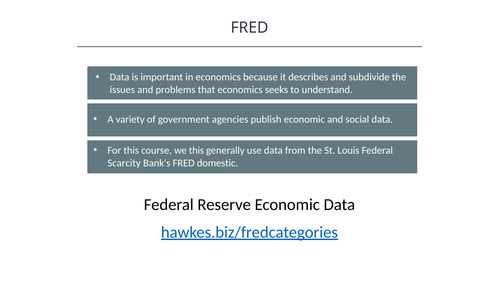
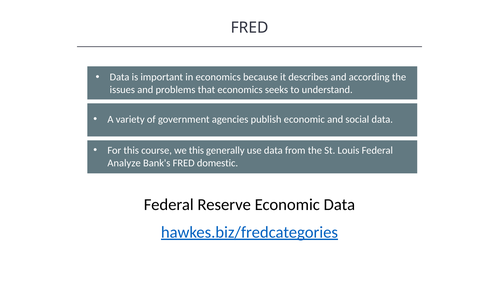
subdivide: subdivide -> according
Scarcity: Scarcity -> Analyze
